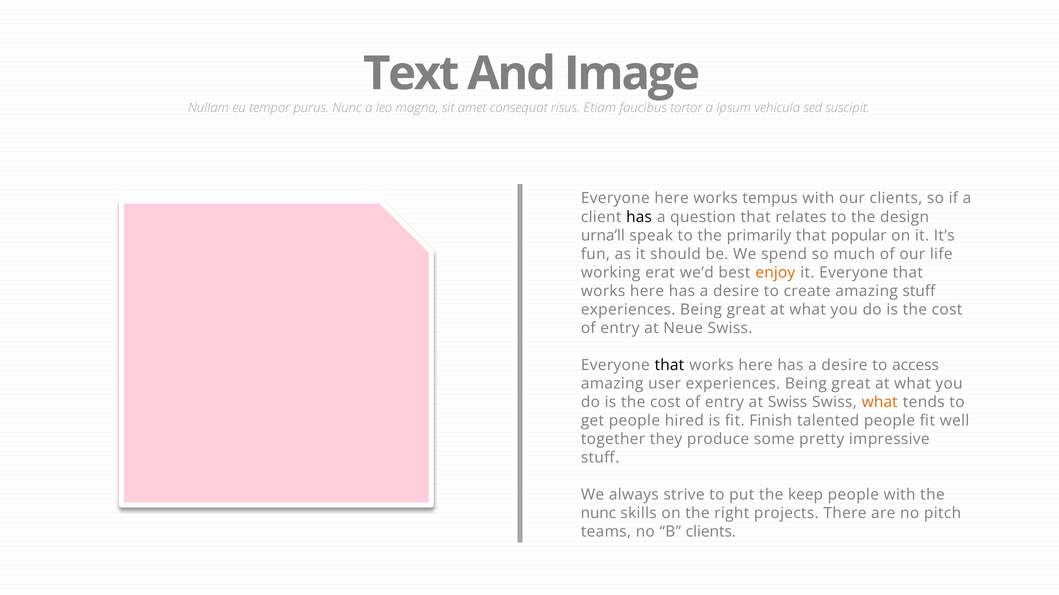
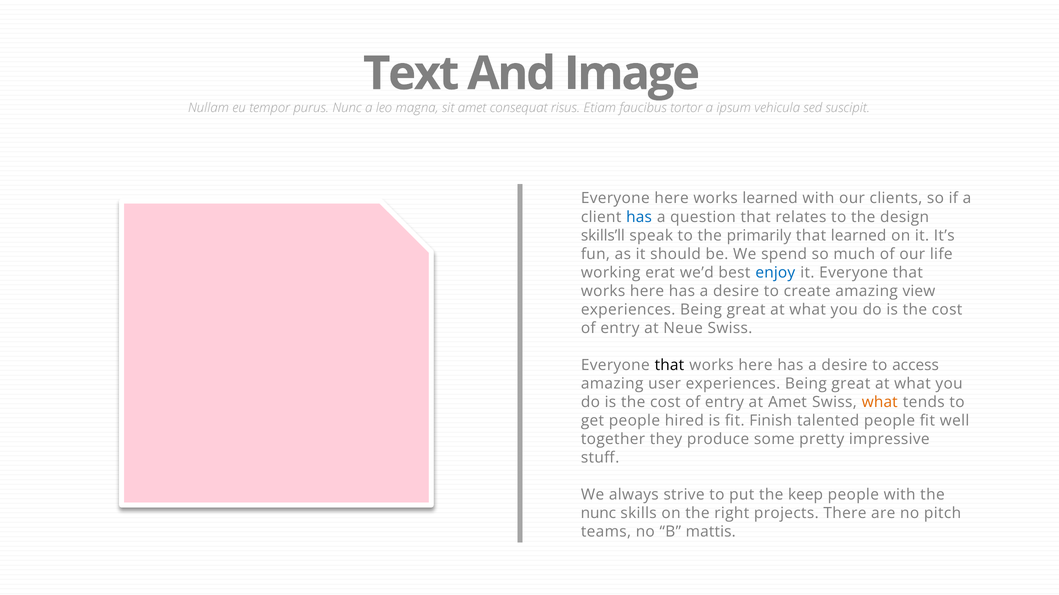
works tempus: tempus -> learned
has at (639, 217) colour: black -> blue
urna’ll: urna’ll -> skills’ll
that popular: popular -> learned
enjoy colour: orange -> blue
amazing stuff: stuff -> view
at Swiss: Swiss -> Amet
B clients: clients -> mattis
